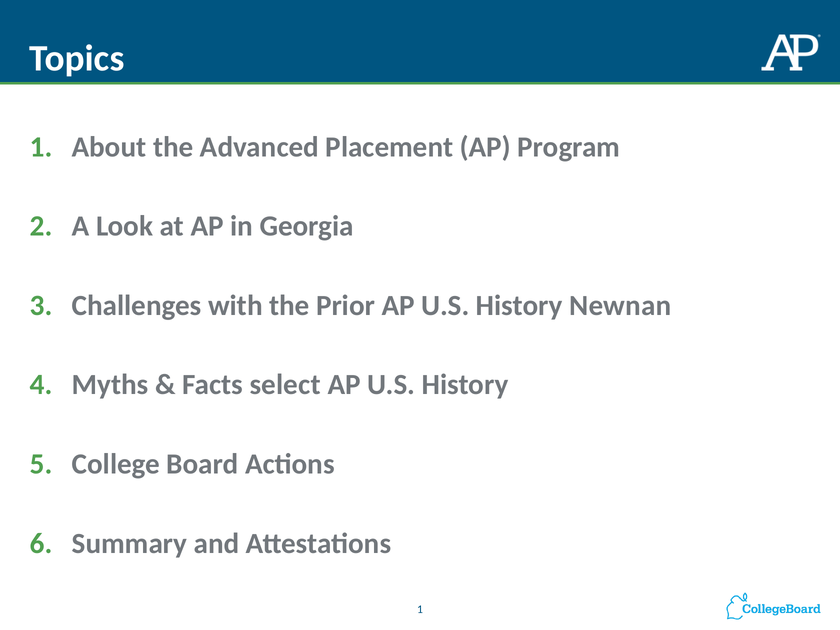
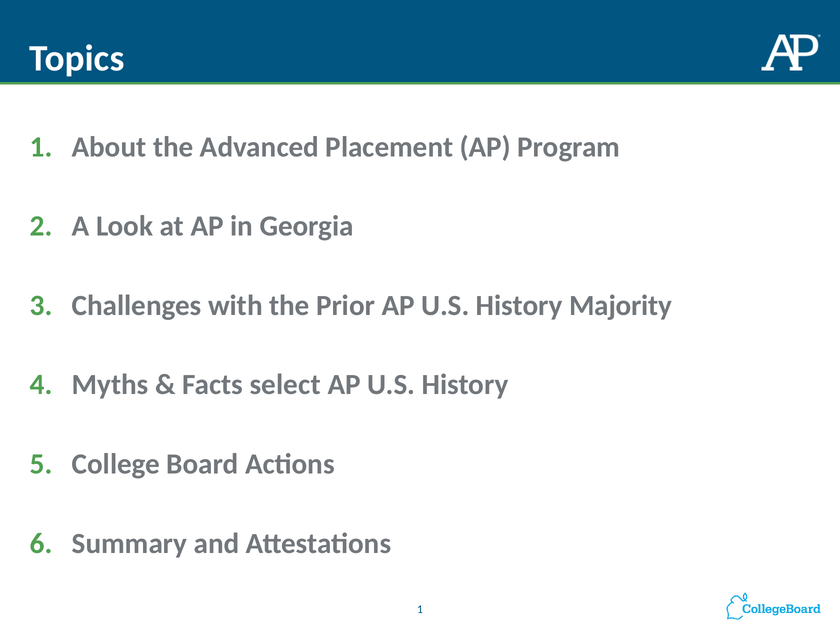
Newnan: Newnan -> Majority
